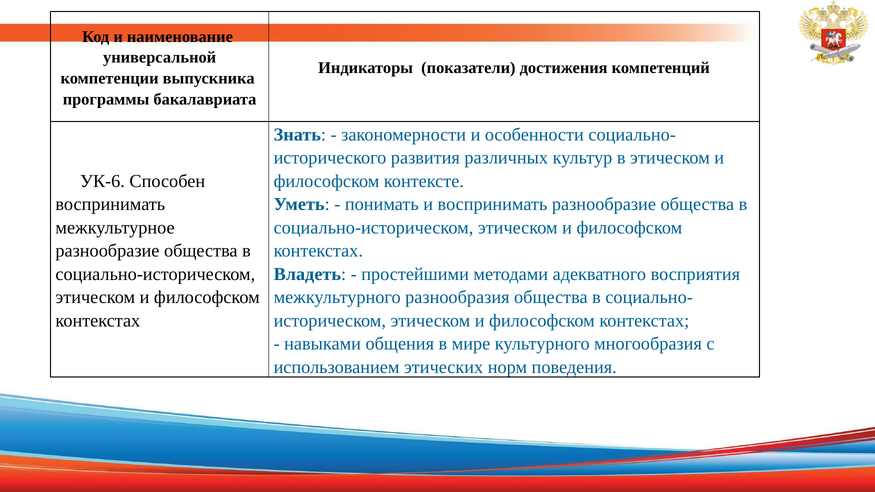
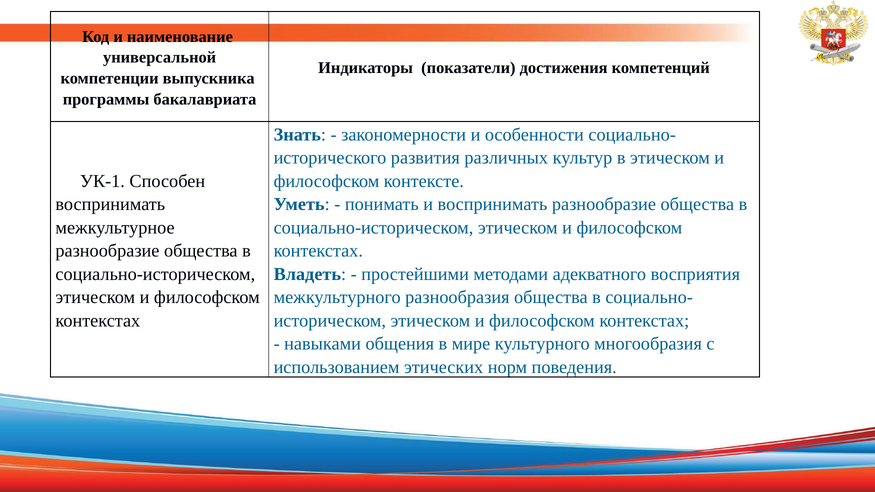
УК-6: УК-6 -> УК-1
